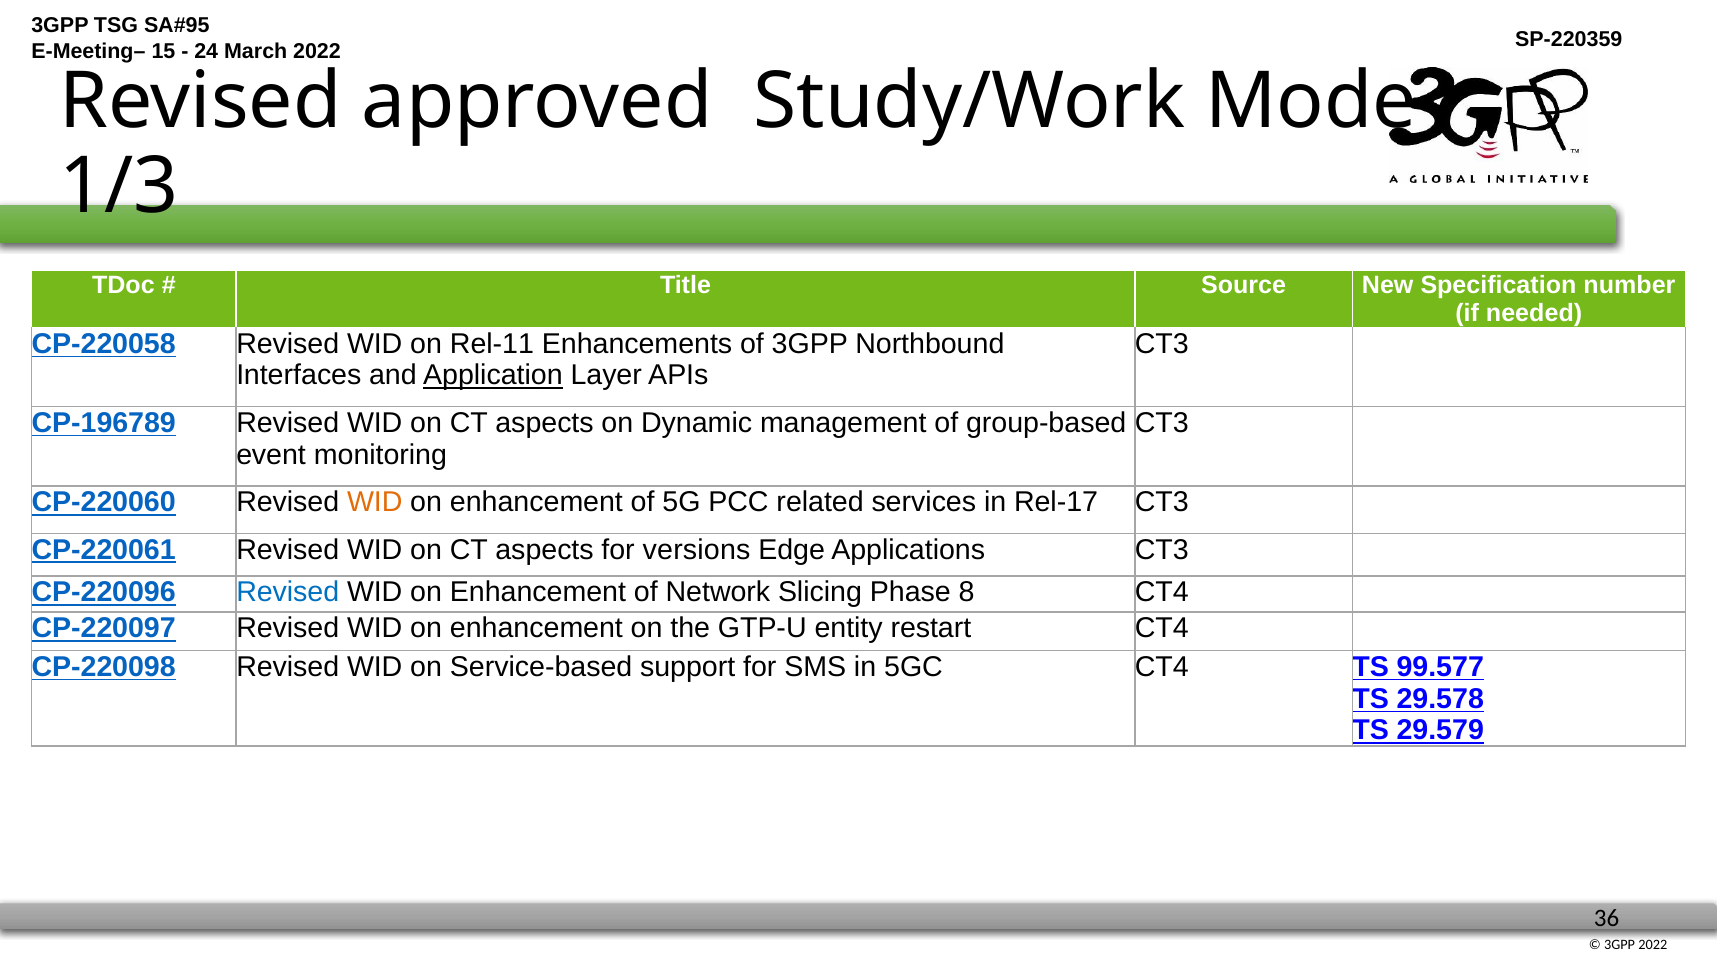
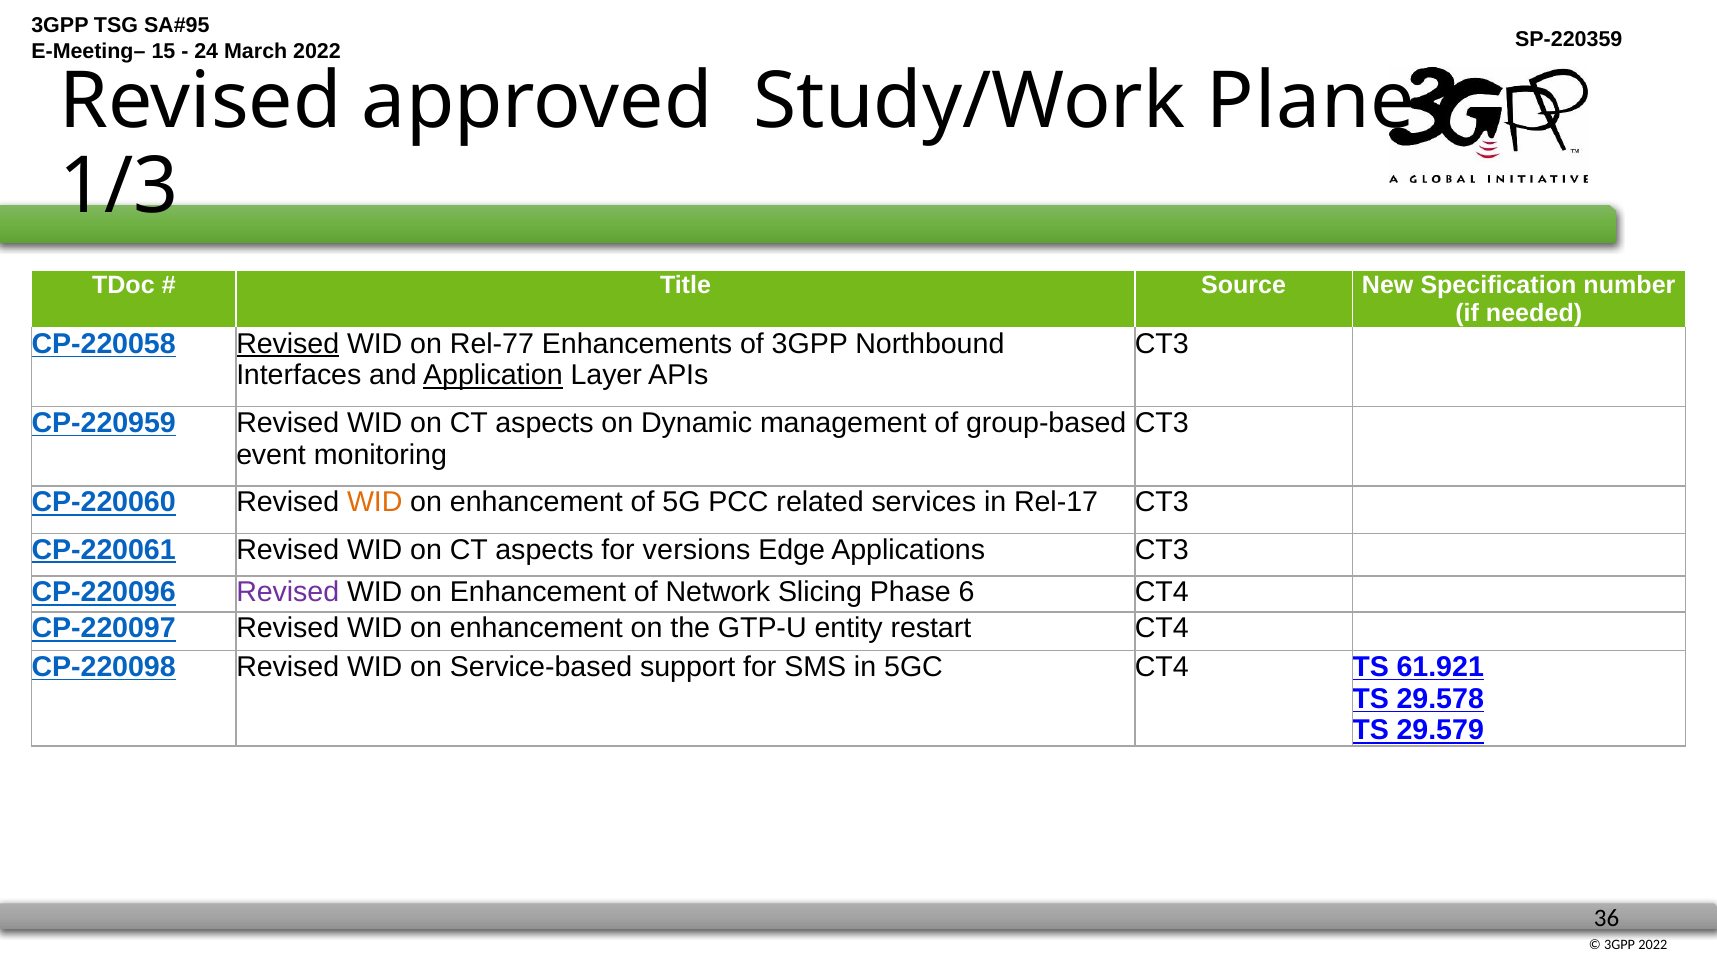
Mode: Mode -> Plane
Revised at (288, 344) underline: none -> present
Rel-11: Rel-11 -> Rel-77
CP-196789: CP-196789 -> CP-220959
Revised at (288, 592) colour: blue -> purple
8: 8 -> 6
99.577: 99.577 -> 61.921
